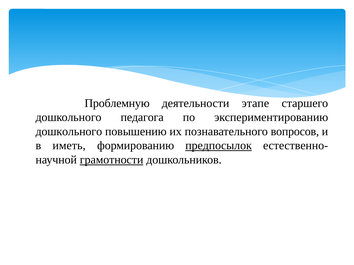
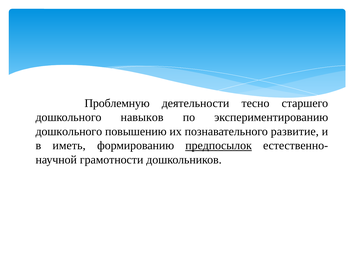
этапе: этапе -> тесно
педагога: педагога -> навыков
вопросов: вопросов -> развитие
грамотности underline: present -> none
